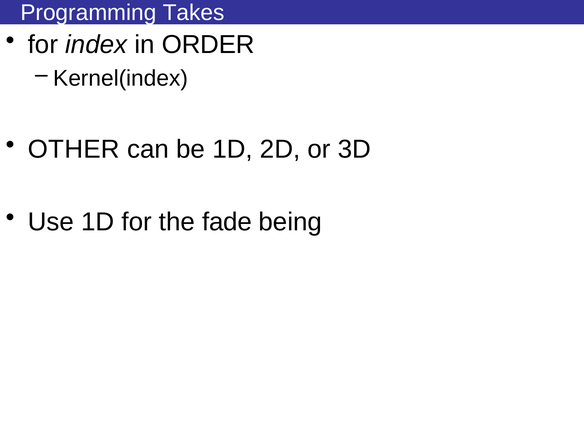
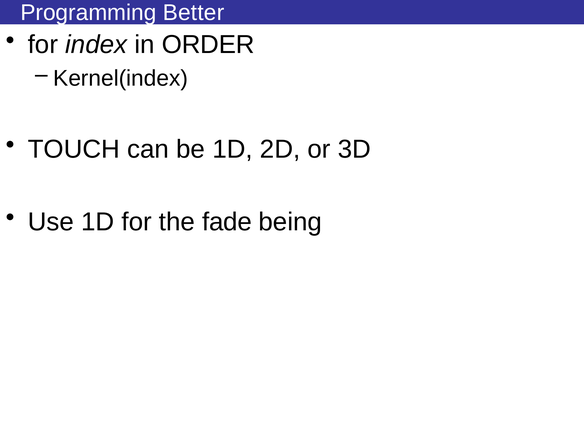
Takes: Takes -> Better
OTHER: OTHER -> TOUCH
